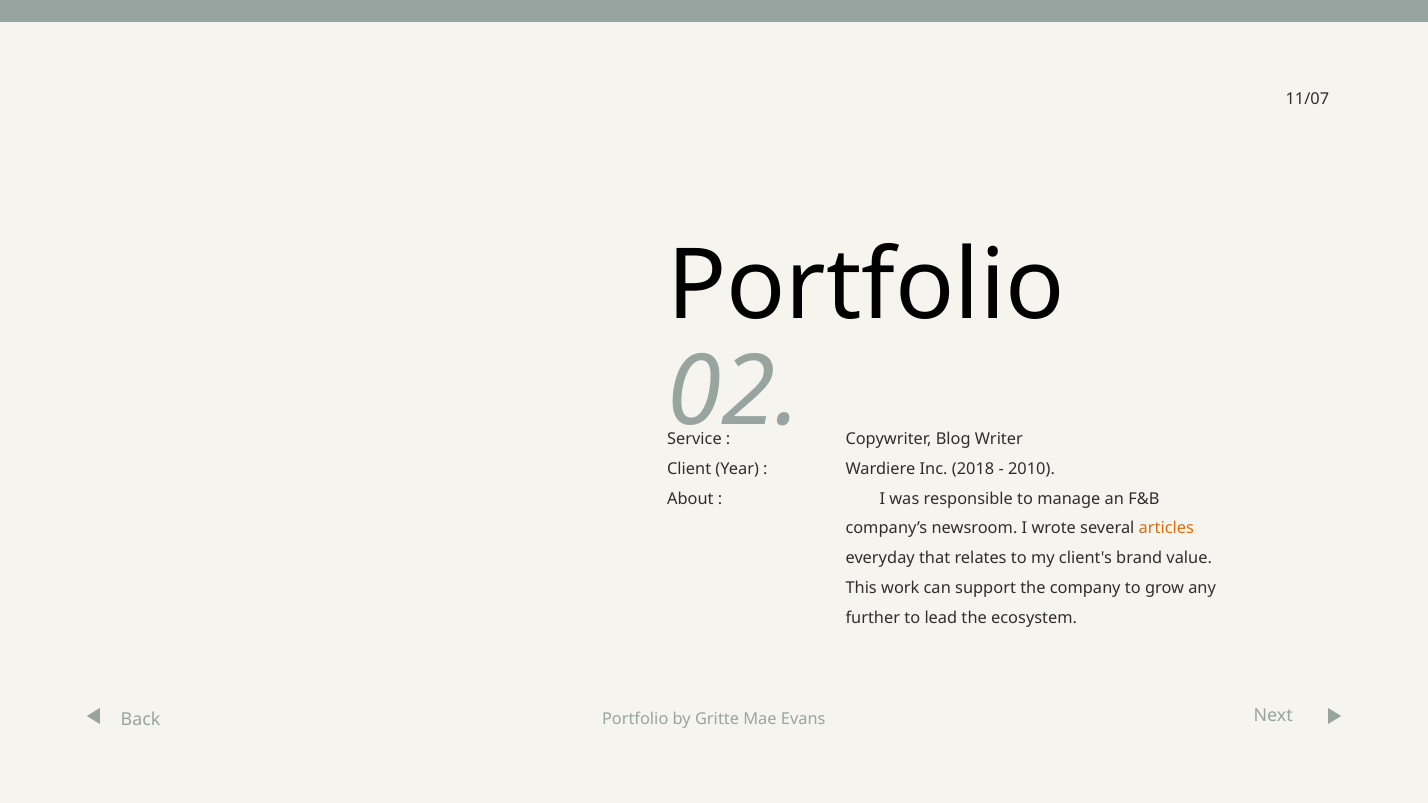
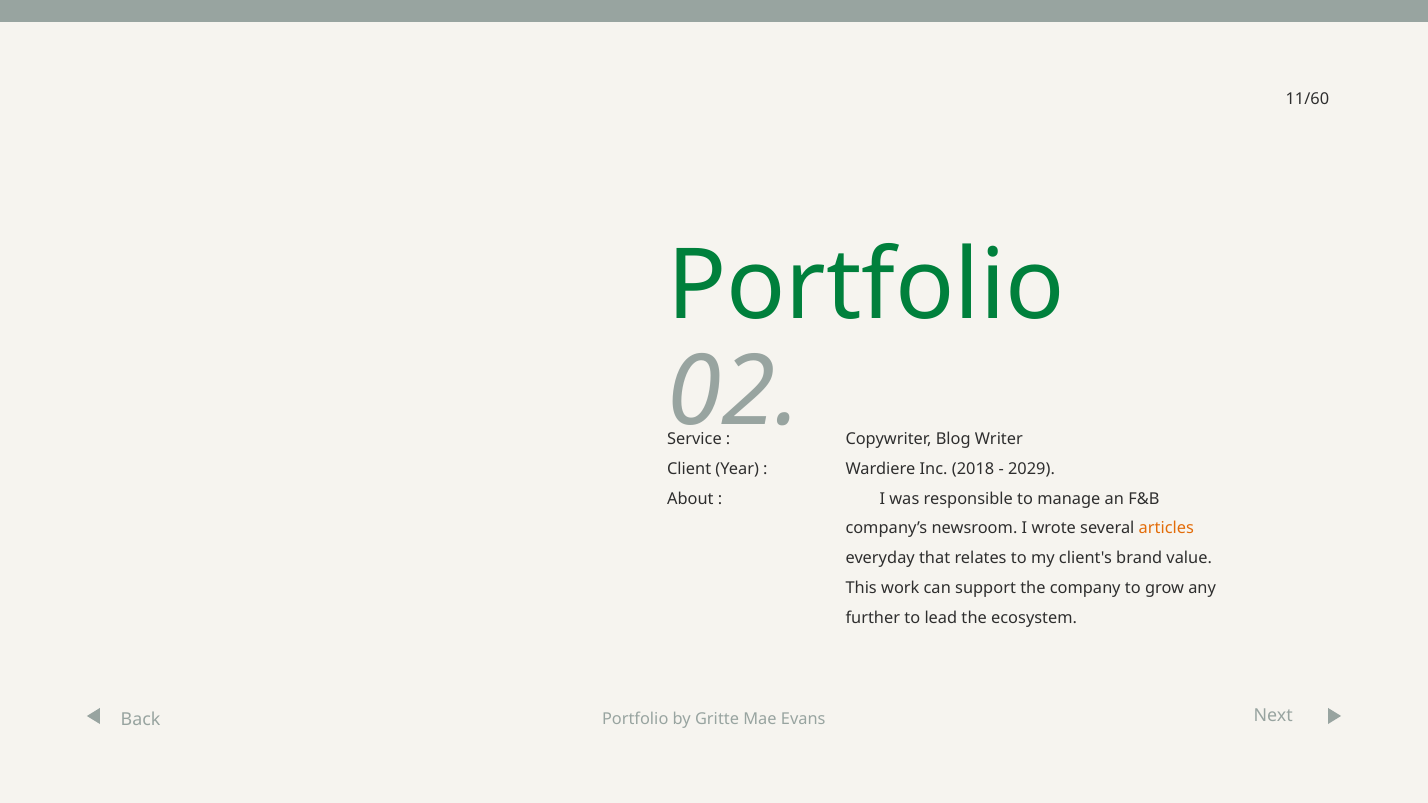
11/07: 11/07 -> 11/60
Portfolio at (866, 286) colour: black -> green
2010: 2010 -> 2029
